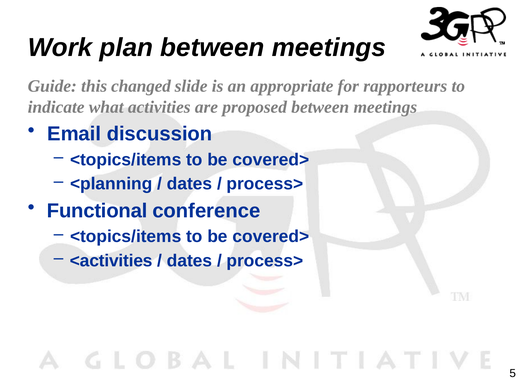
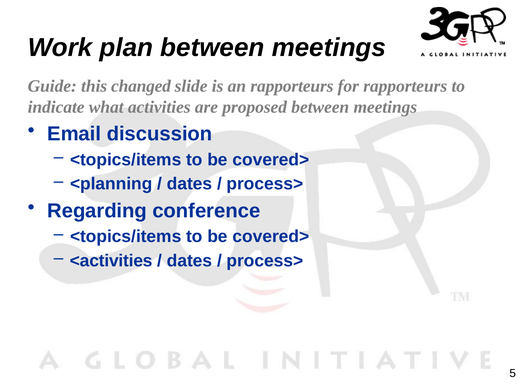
an appropriate: appropriate -> rapporteurs
Functional: Functional -> Regarding
